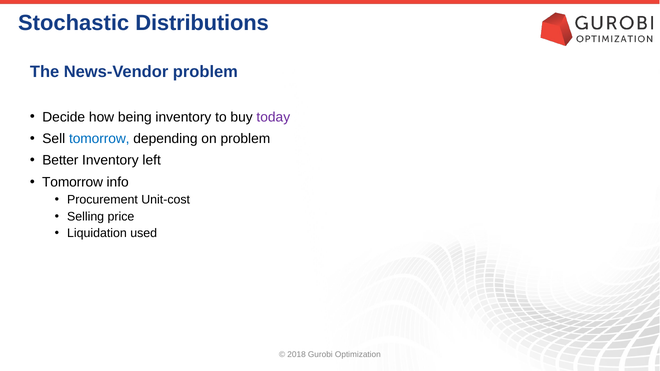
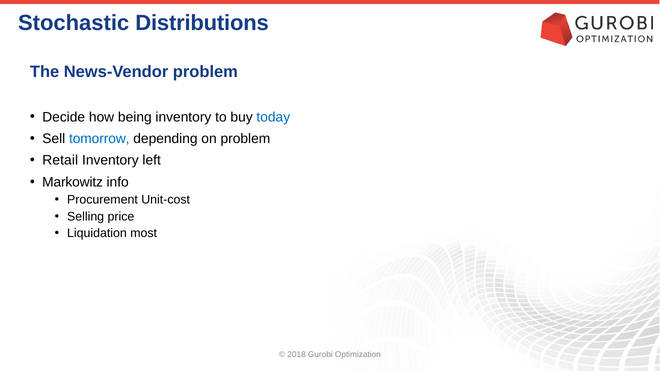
today colour: purple -> blue
Better: Better -> Retail
Tomorrow at (73, 182): Tomorrow -> Markowitz
used: used -> most
